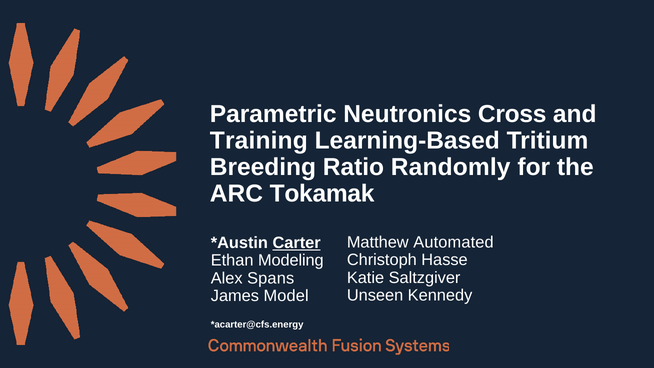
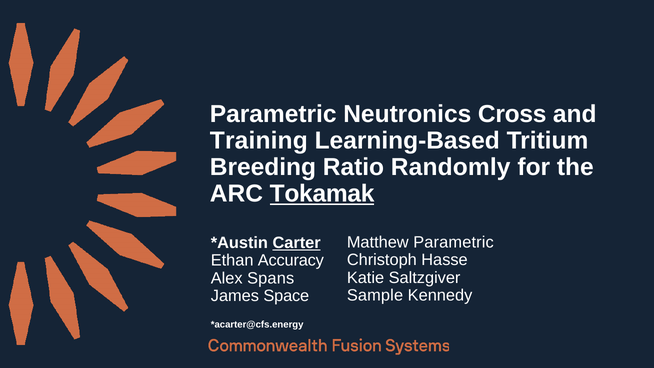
Tokamak underline: none -> present
Matthew Automated: Automated -> Parametric
Modeling: Modeling -> Accuracy
Unseen: Unseen -> Sample
Model: Model -> Space
